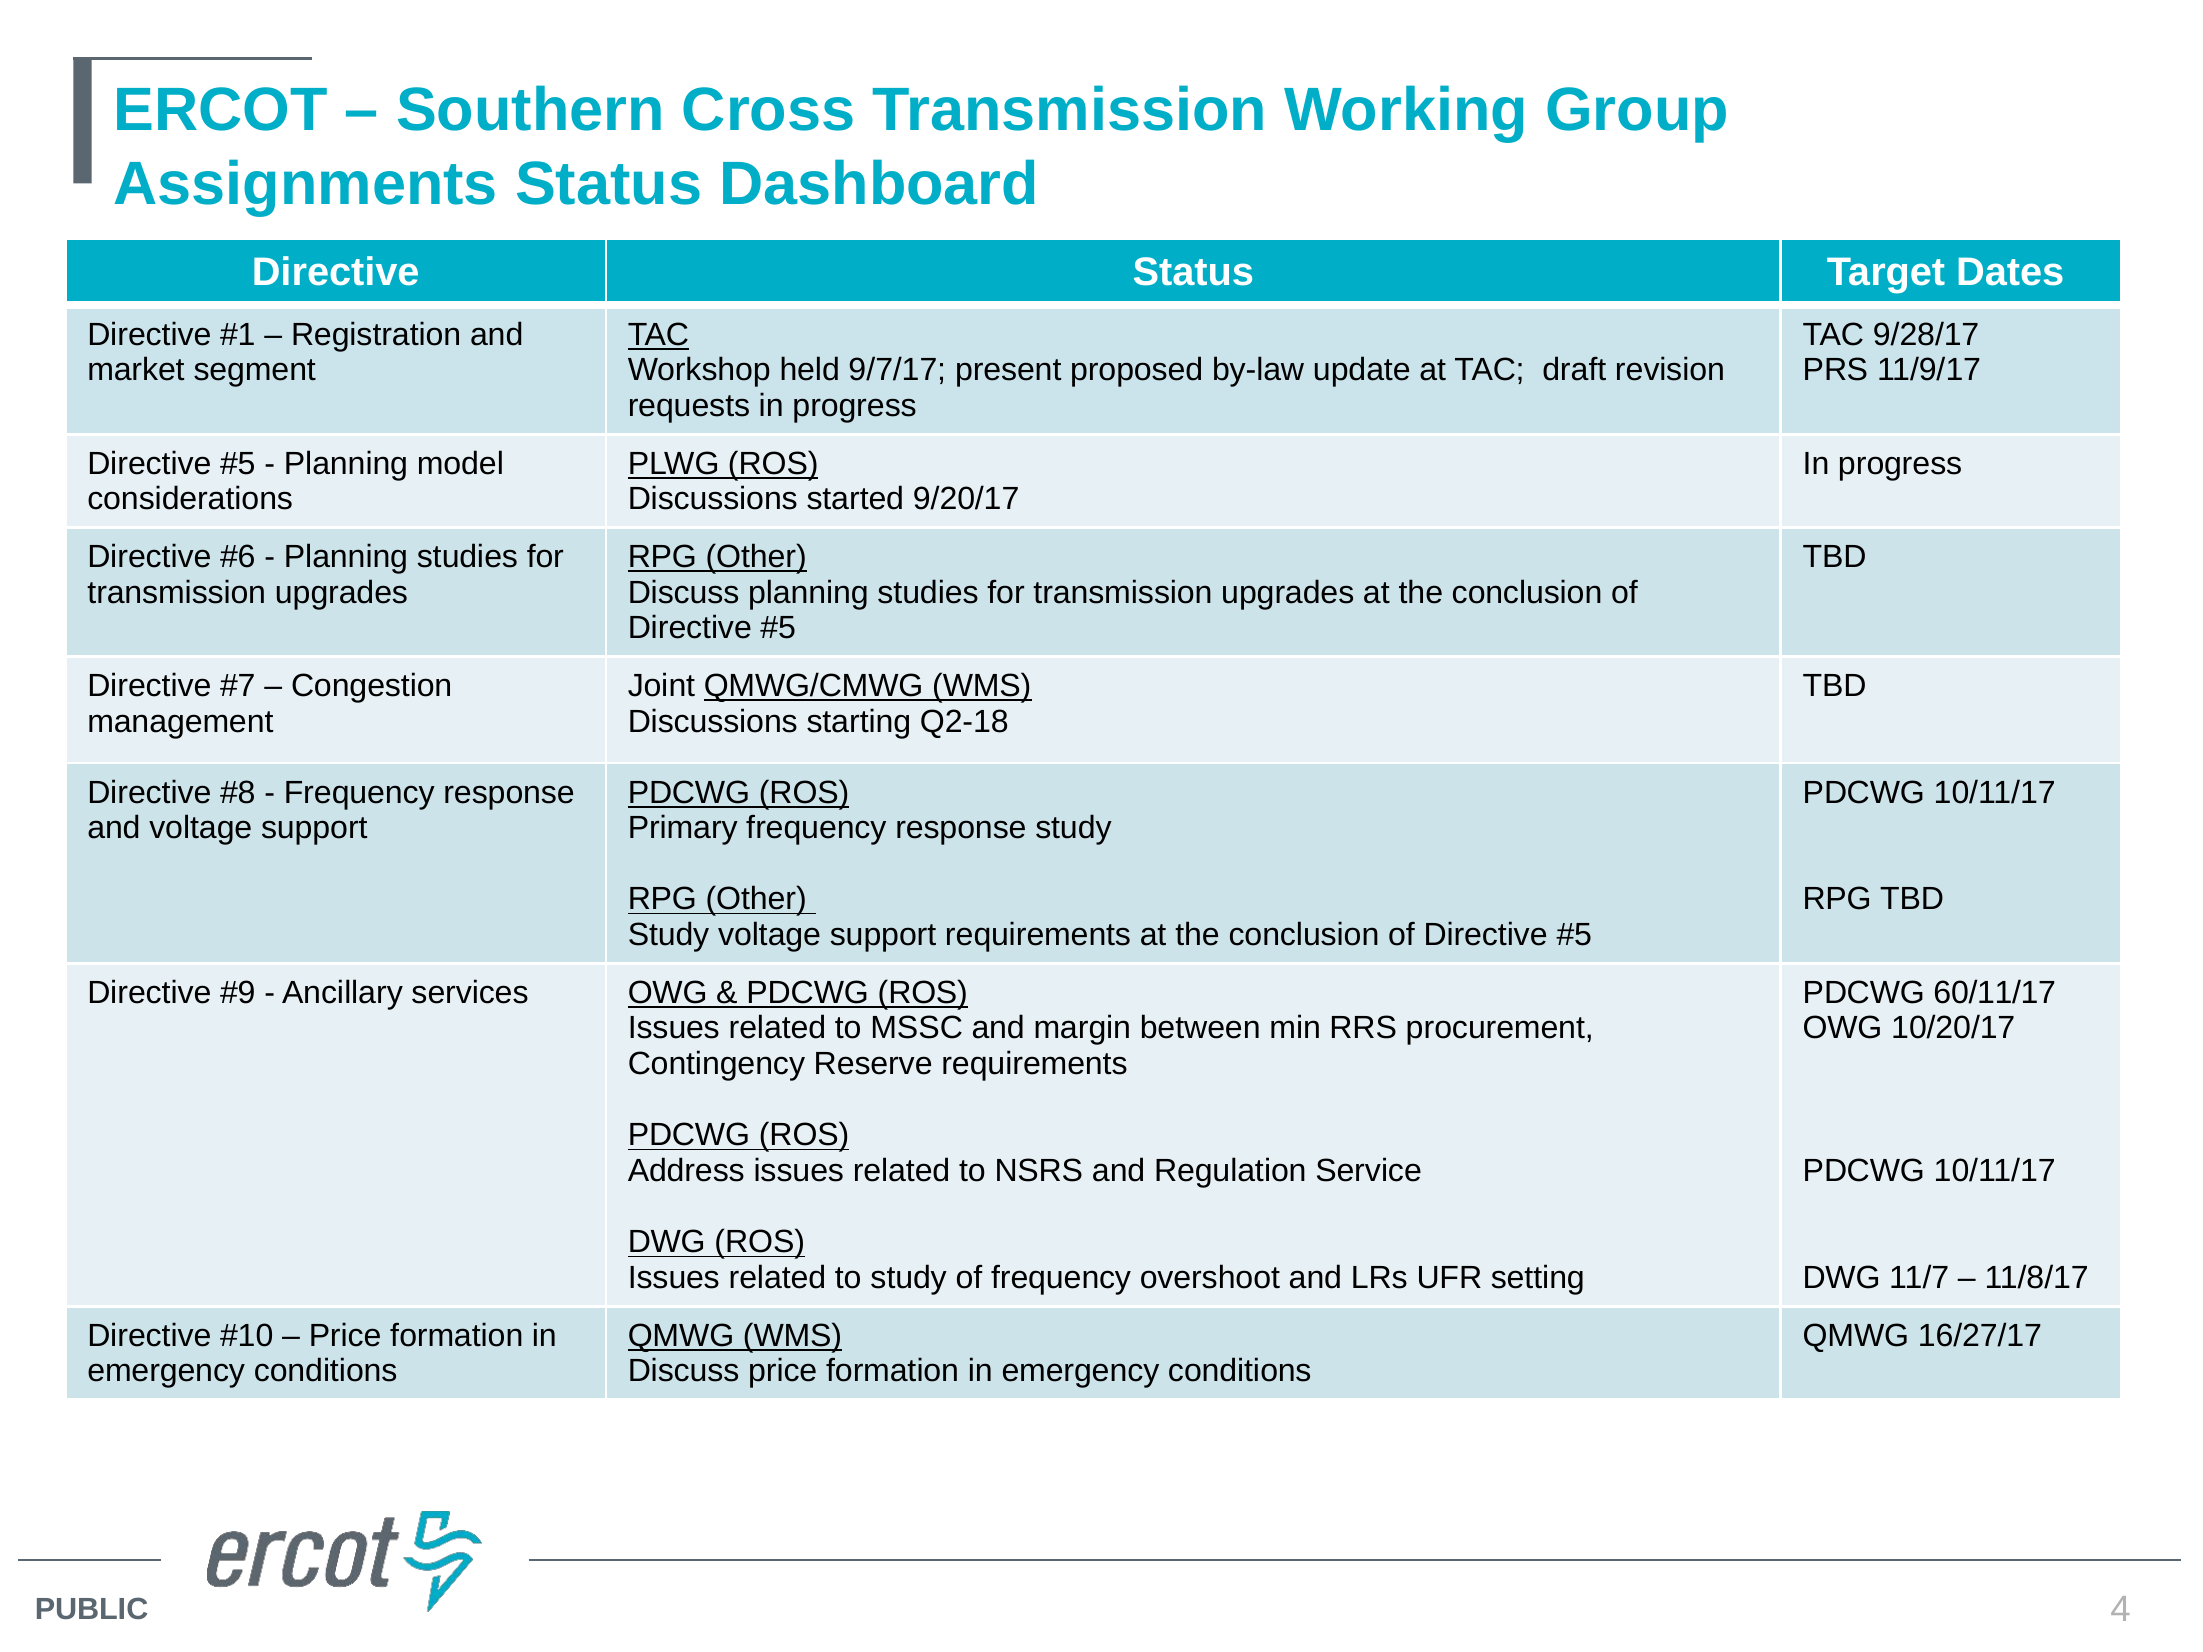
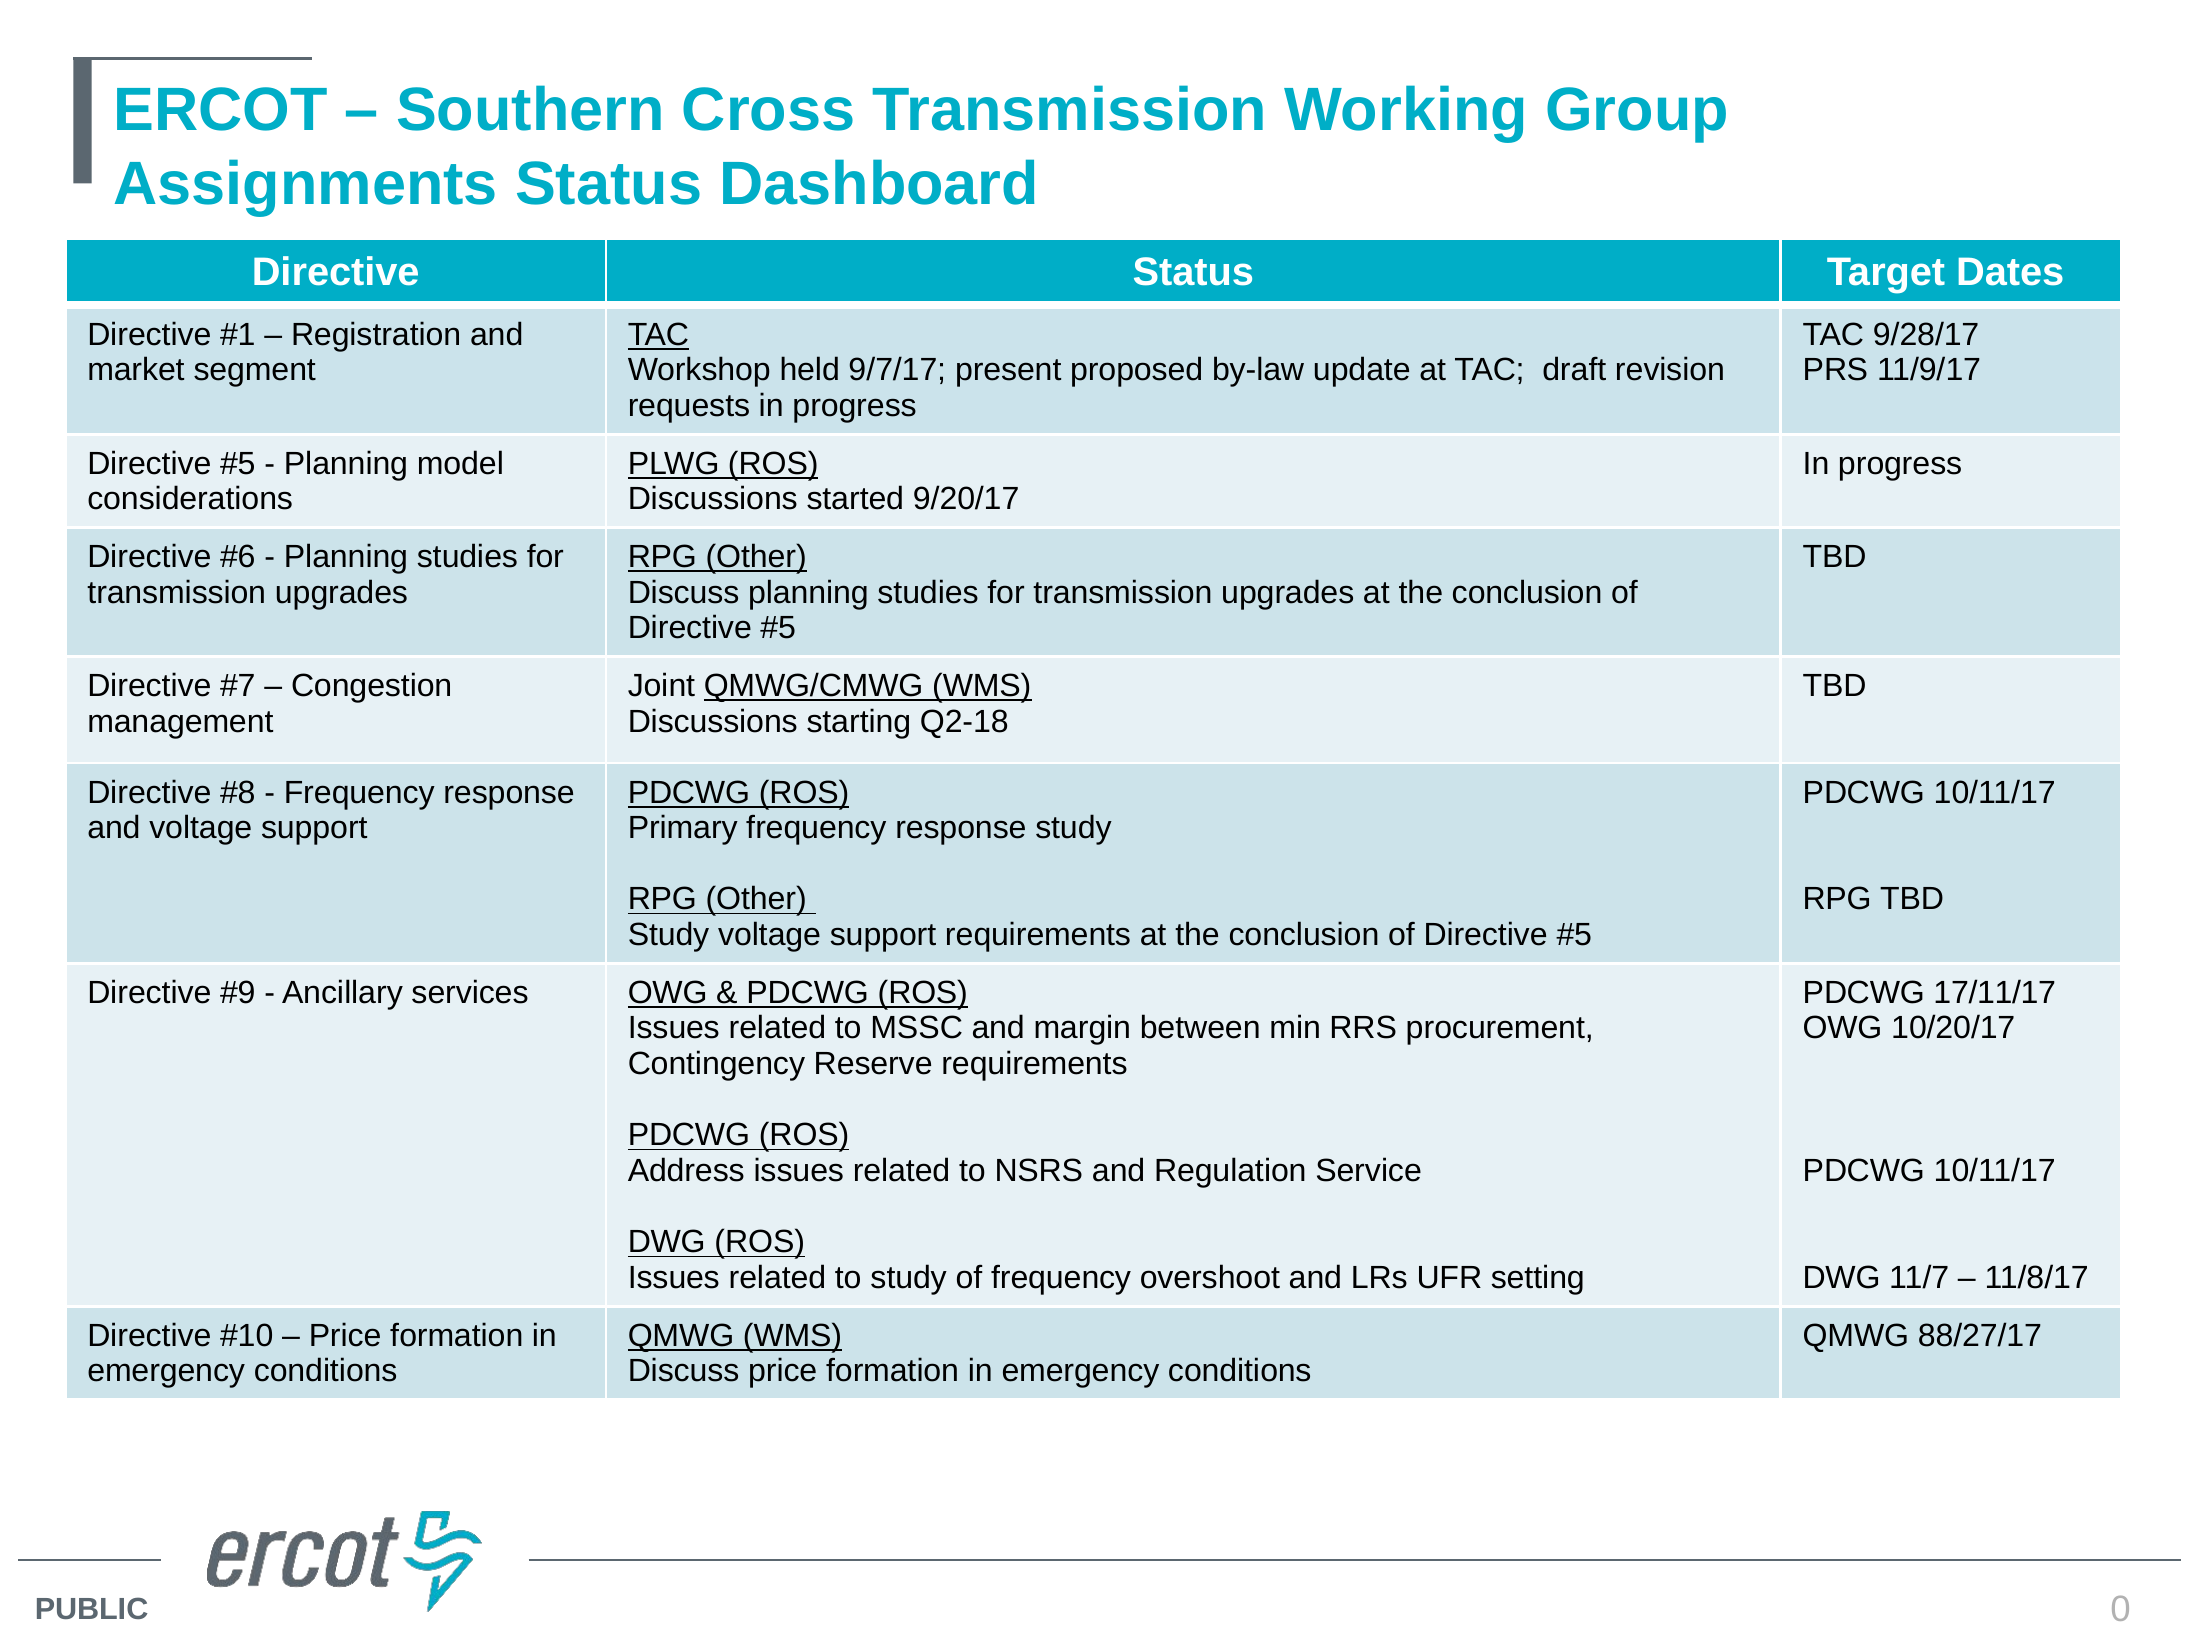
60/11/17: 60/11/17 -> 17/11/17
16/27/17: 16/27/17 -> 88/27/17
4: 4 -> 0
